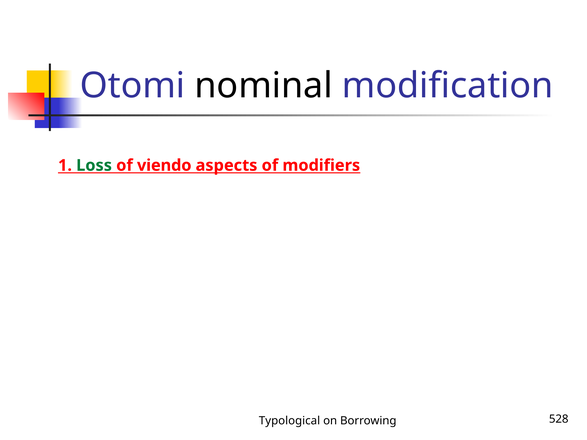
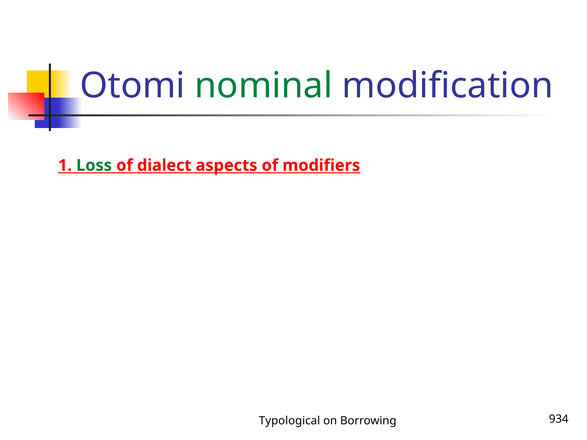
nominal colour: black -> green
viendo: viendo -> dialect
528: 528 -> 934
